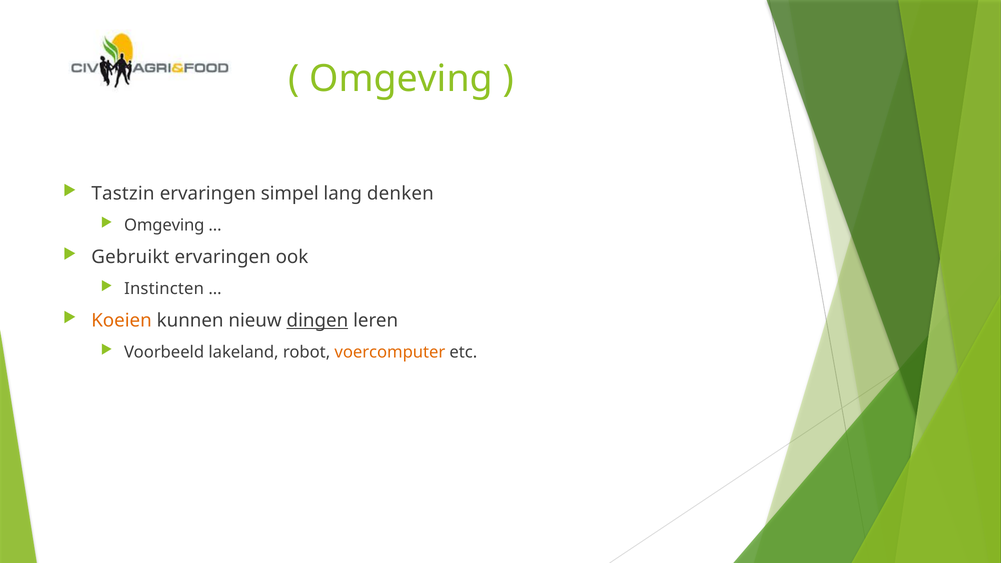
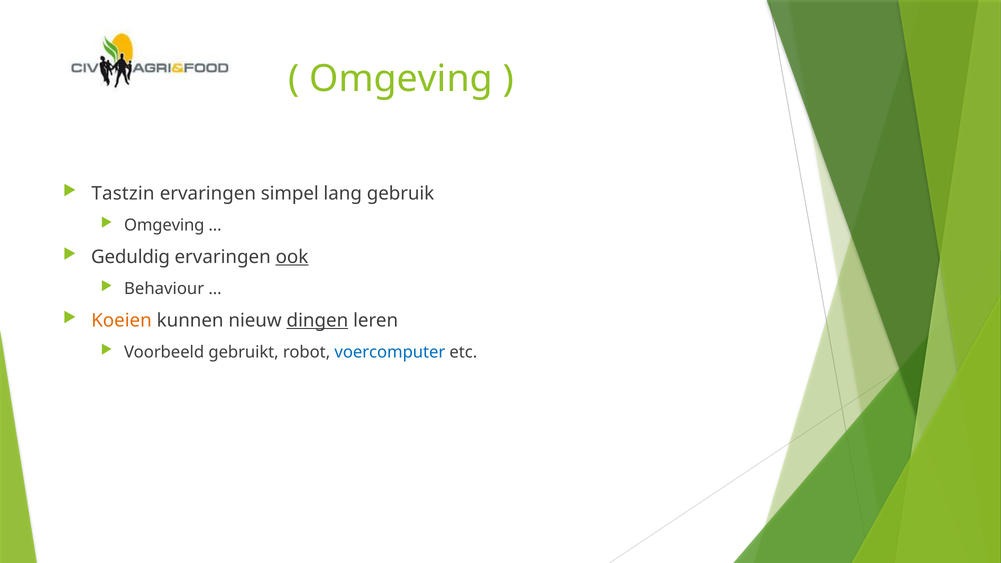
denken: denken -> gebruik
Gebruikt: Gebruikt -> Geduldig
ook underline: none -> present
Instincten: Instincten -> Behaviour
lakeland: lakeland -> gebruikt
voercomputer colour: orange -> blue
